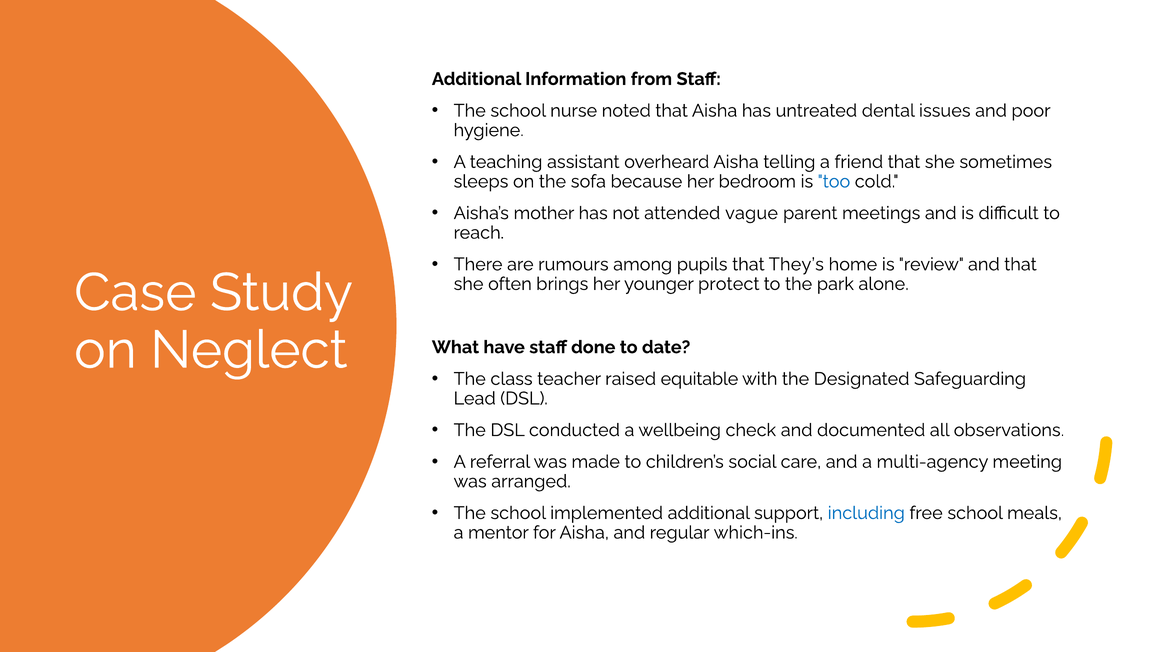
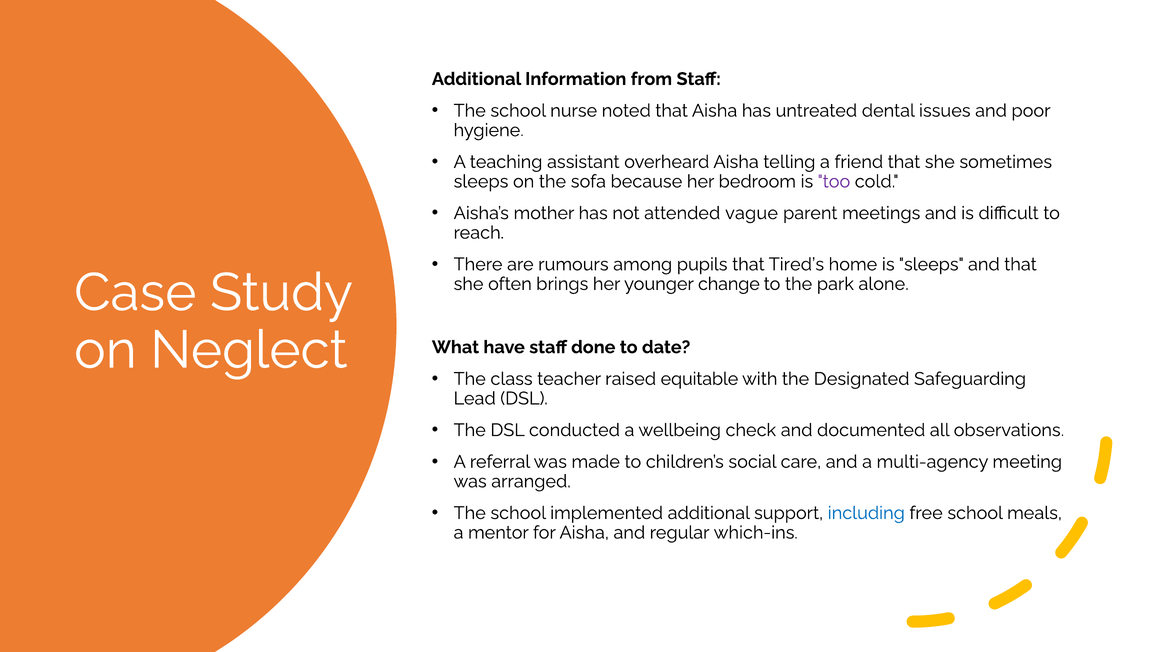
too colour: blue -> purple
They’s: They’s -> Tired’s
is review: review -> sleeps
protect: protect -> change
